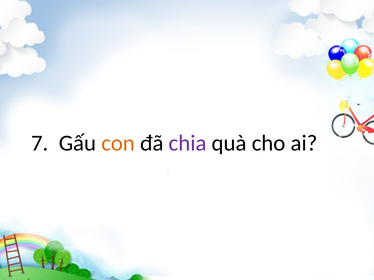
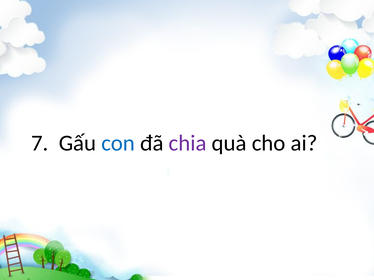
con colour: orange -> blue
